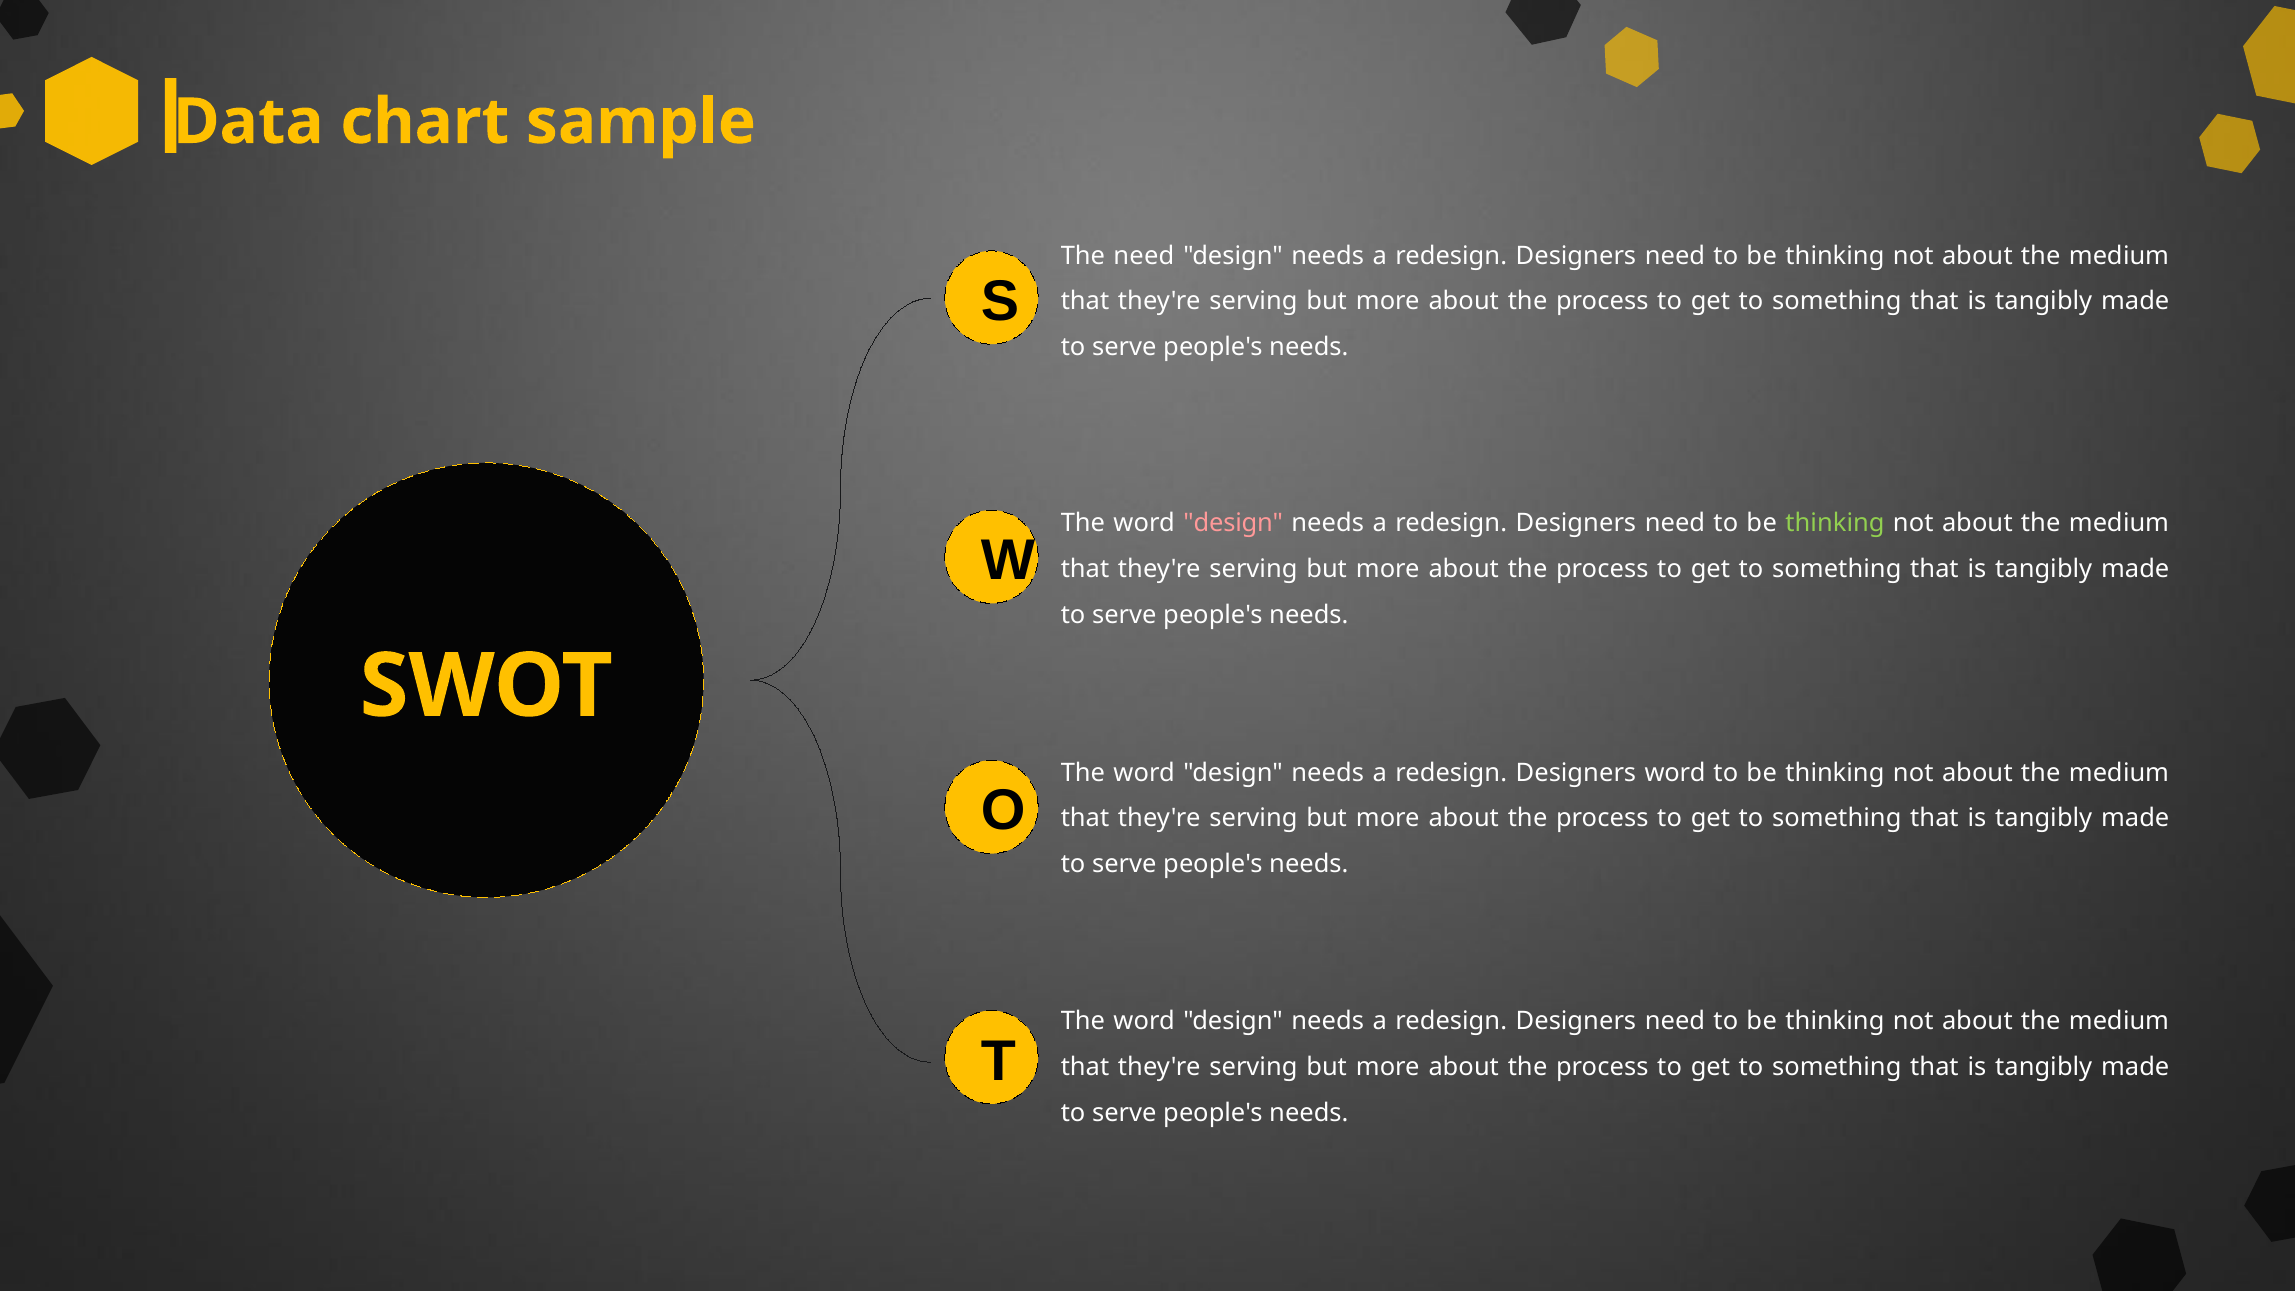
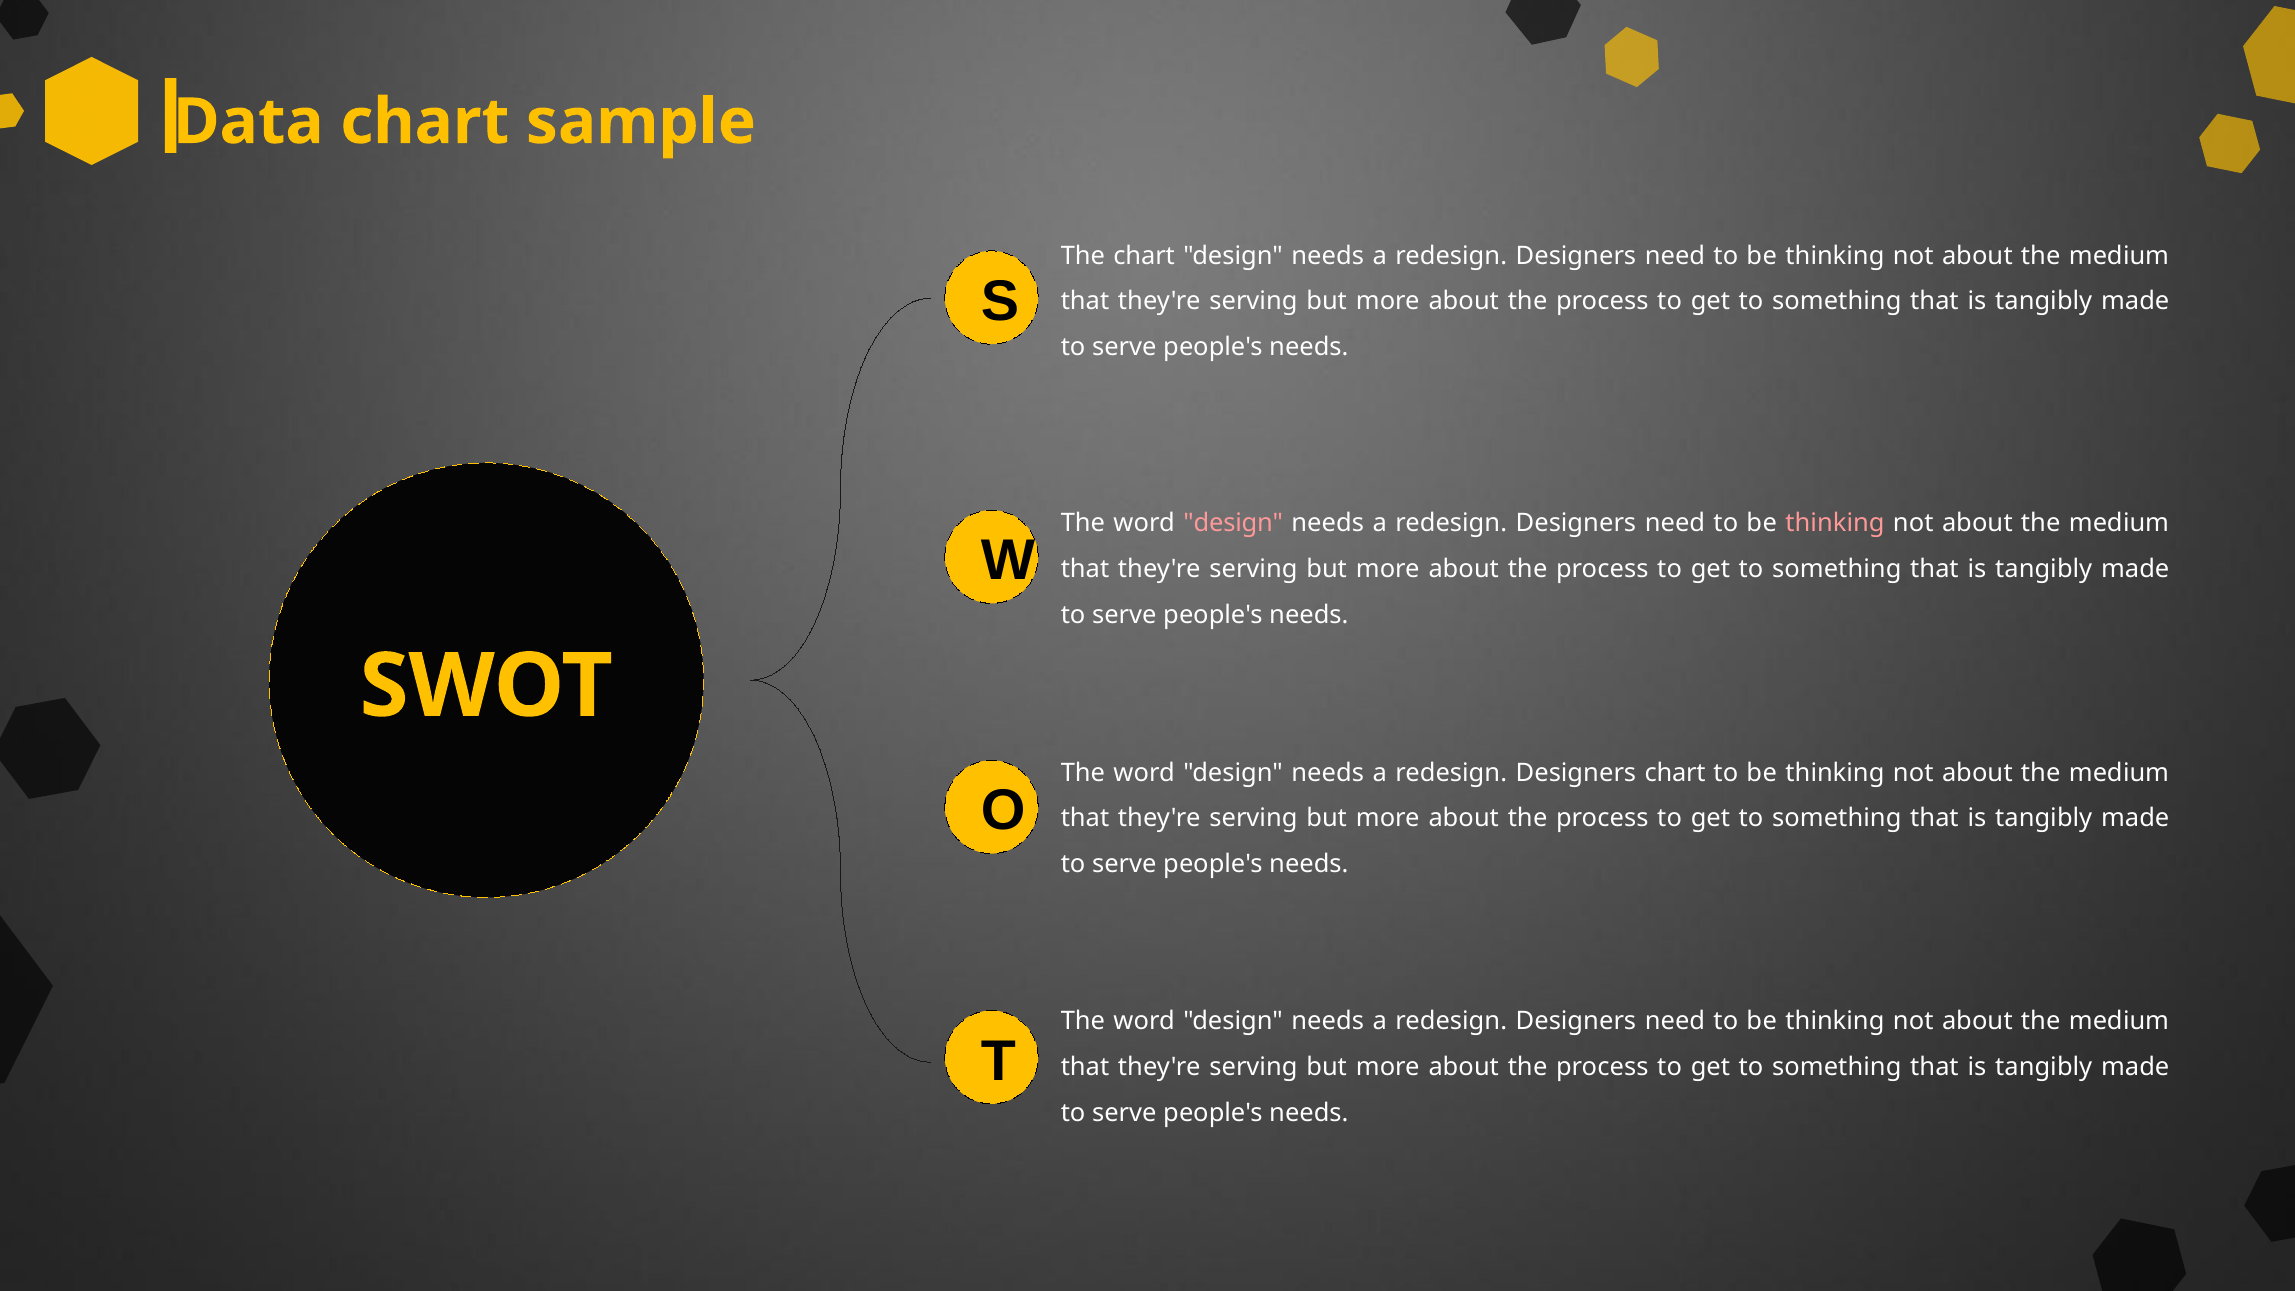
The need: need -> chart
thinking at (1835, 523) colour: light green -> pink
Designers word: word -> chart
